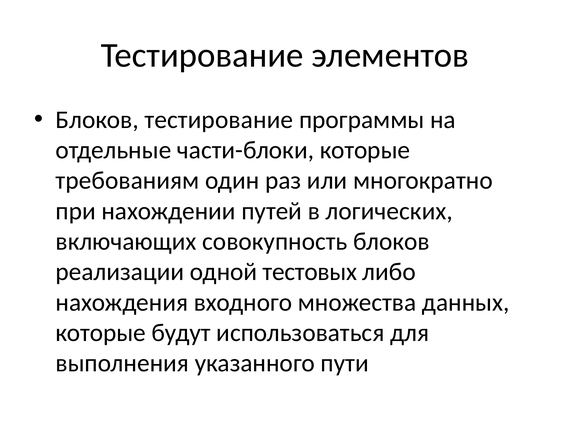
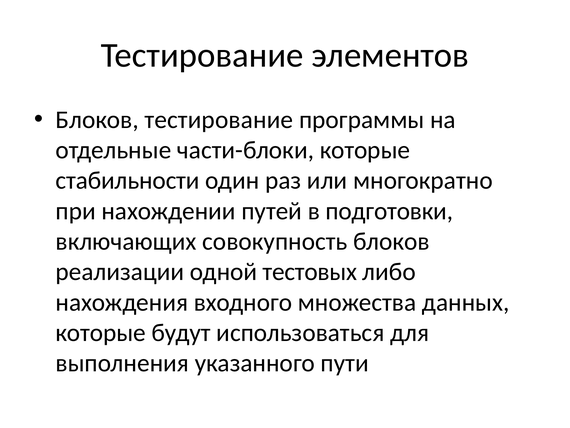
требованиям: требованиям -> стабильности
логических: логических -> подготовки
